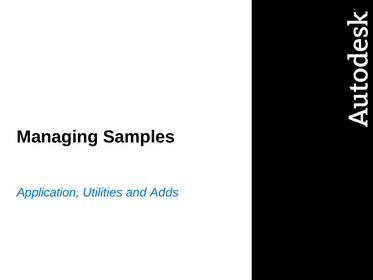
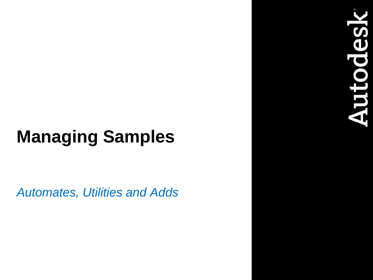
Application: Application -> Automates
